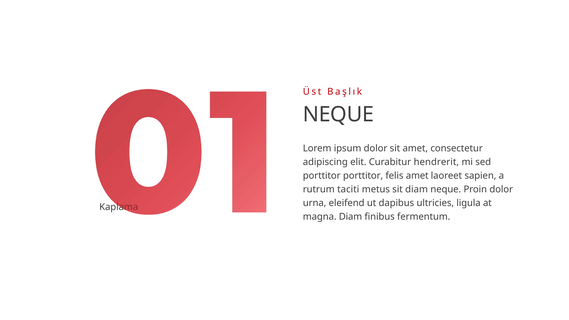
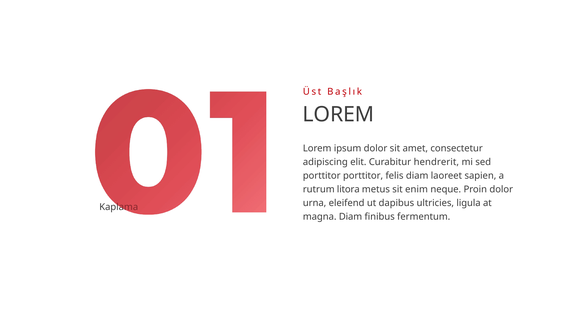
NEQUE at (338, 115): NEQUE -> LOREM
felis amet: amet -> diam
taciti: taciti -> litora
sit diam: diam -> enim
